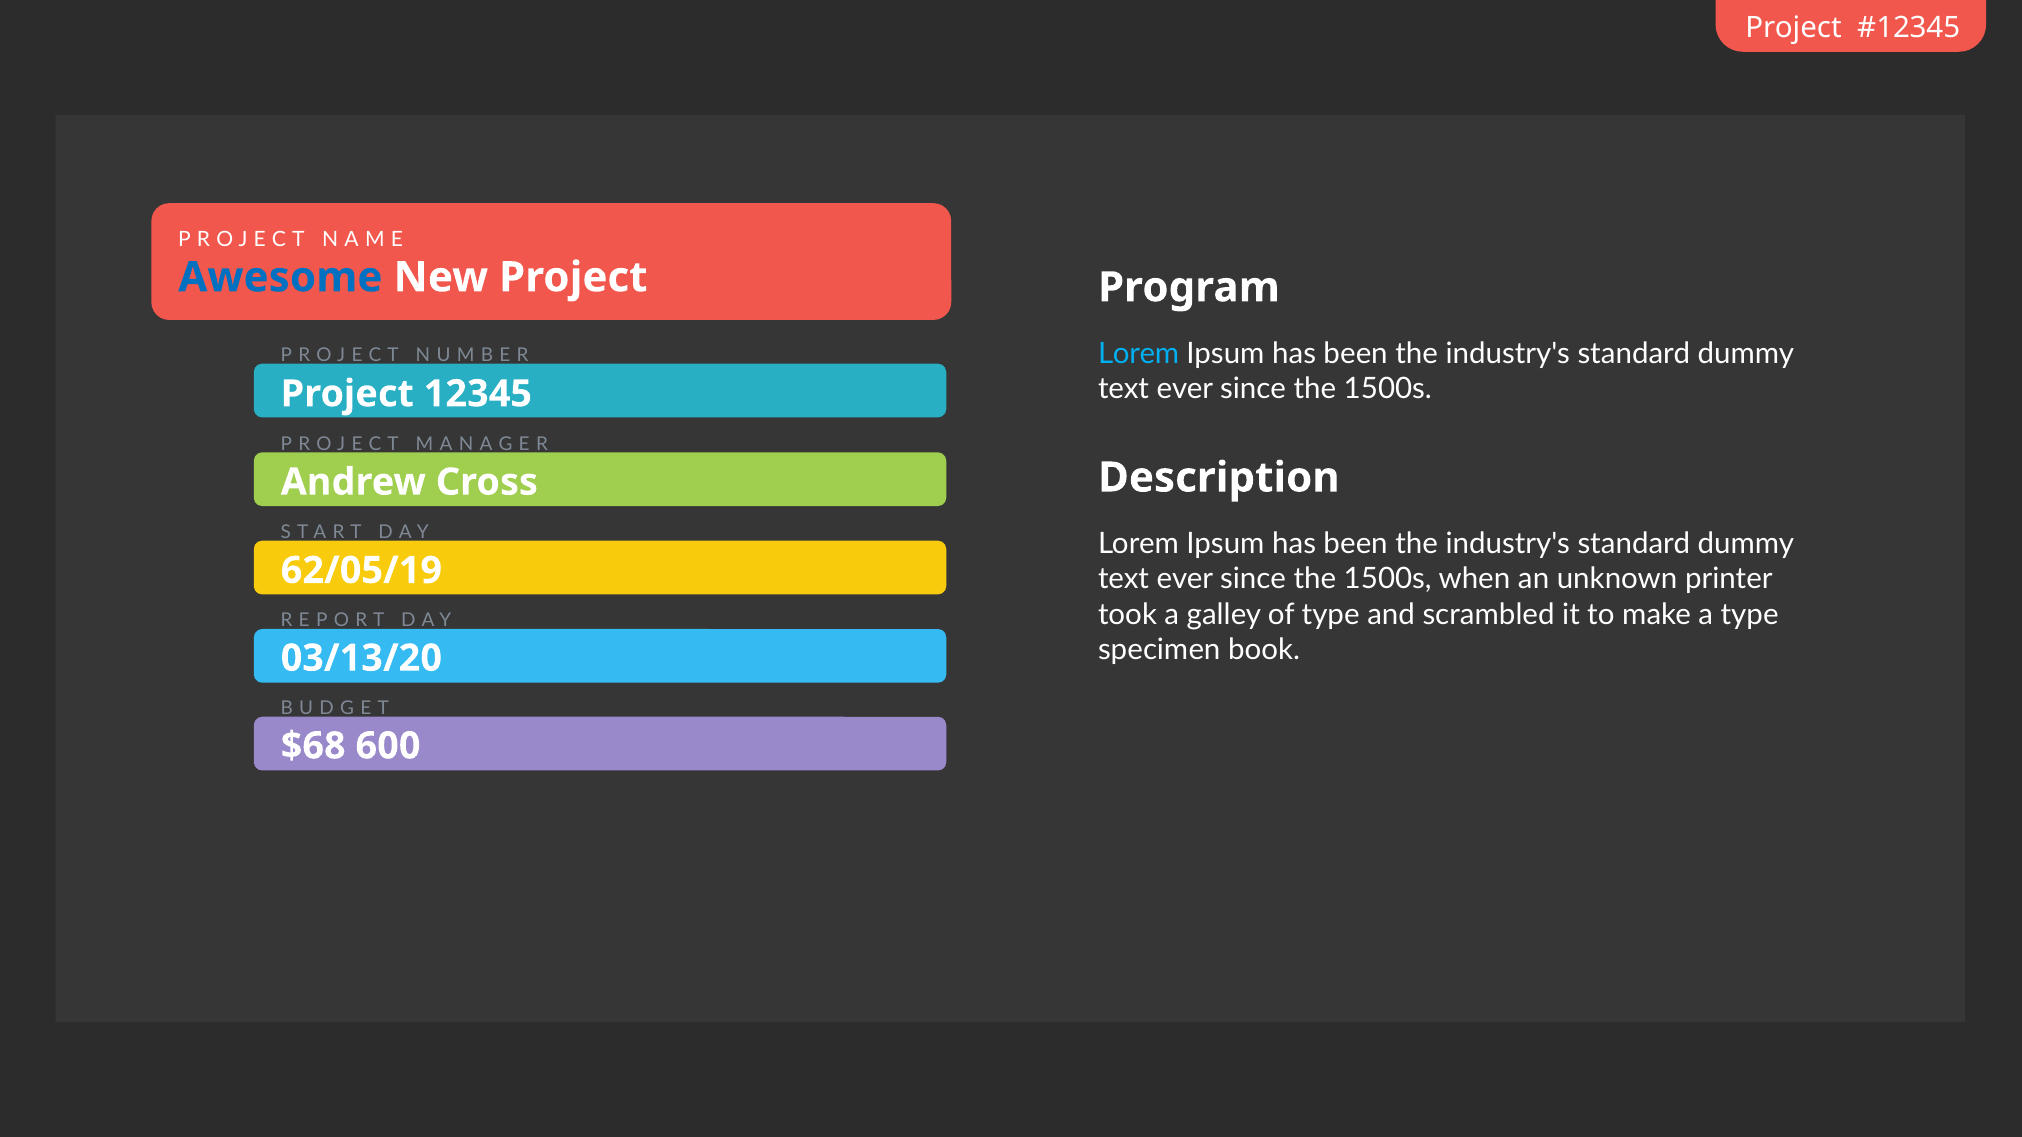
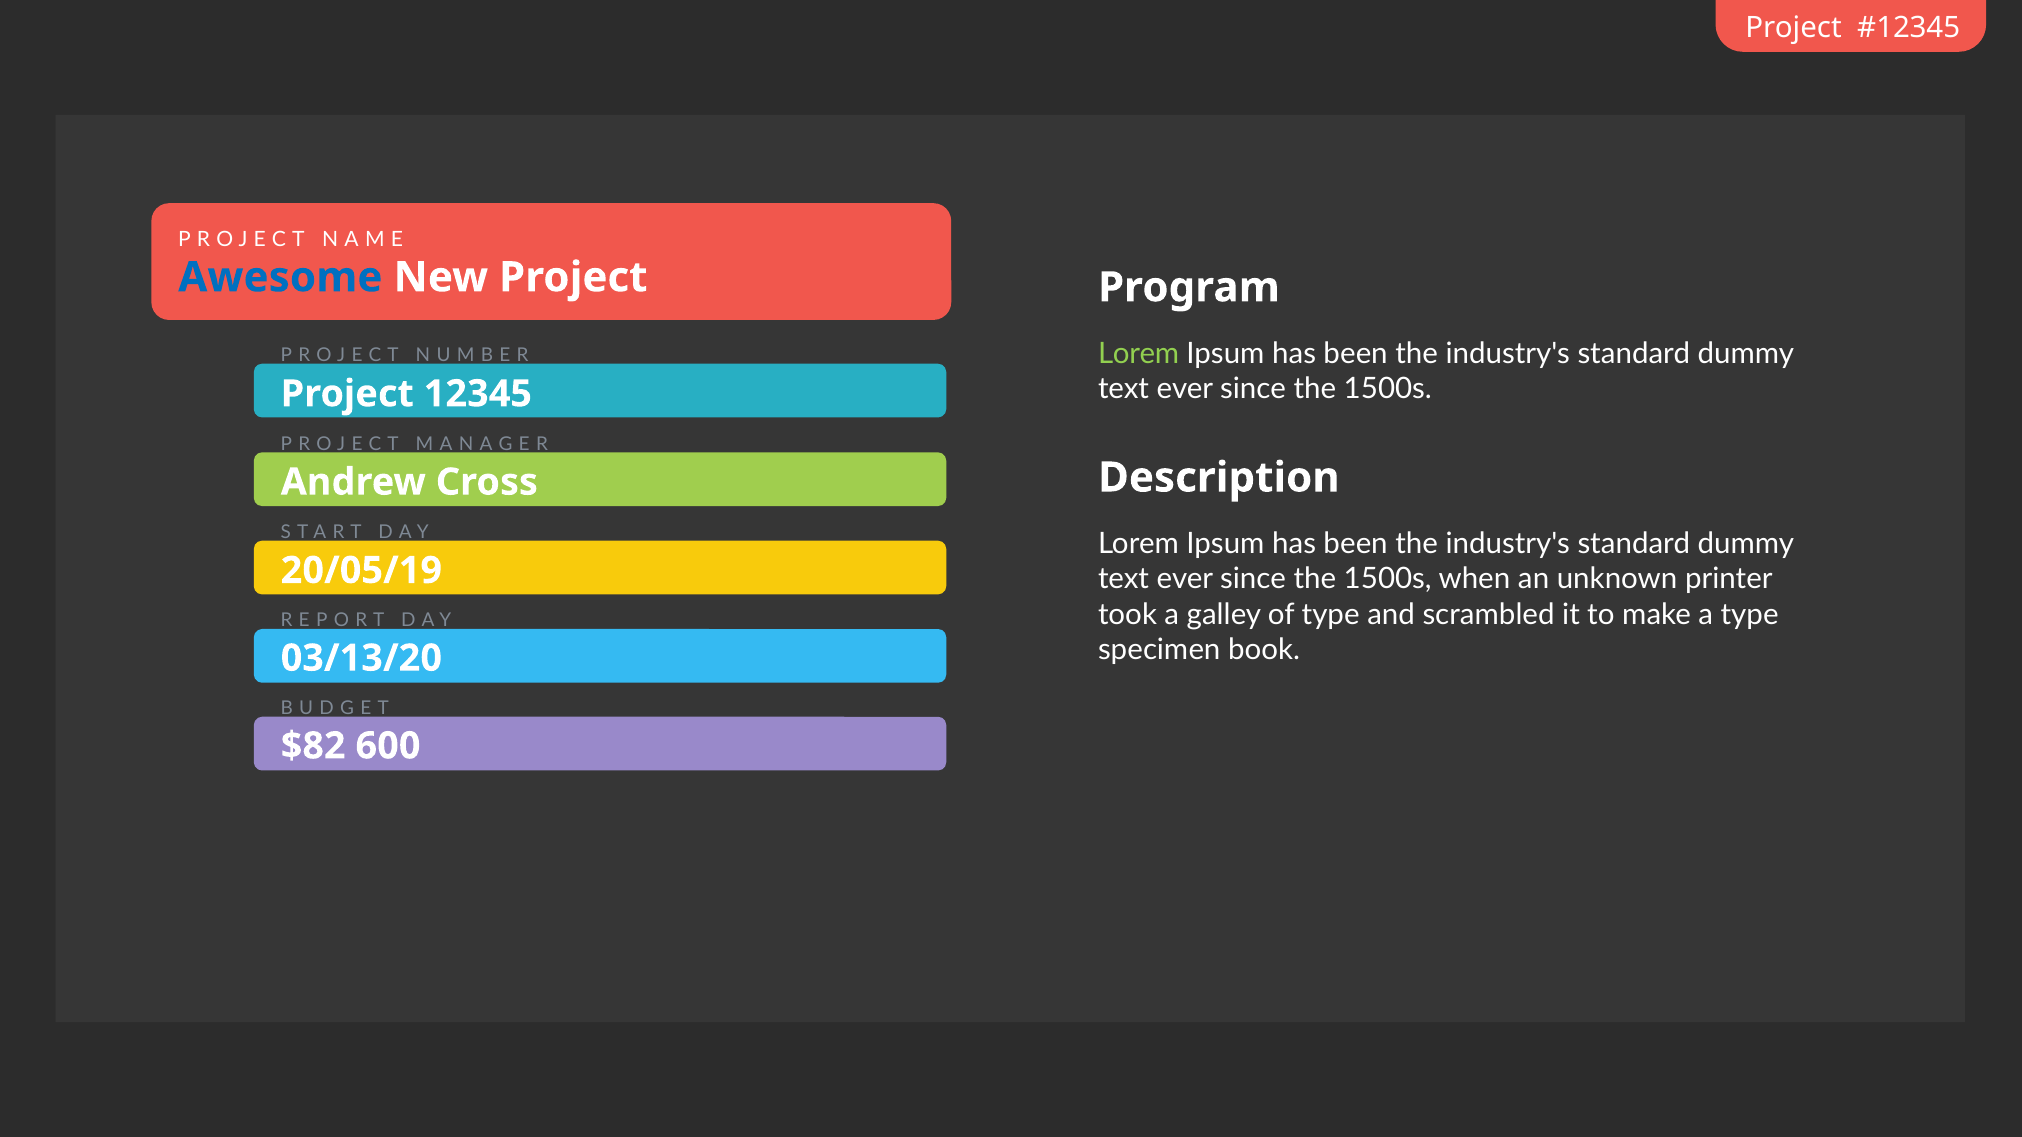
Lorem at (1139, 354) colour: light blue -> light green
62/05/19: 62/05/19 -> 20/05/19
$68: $68 -> $82
